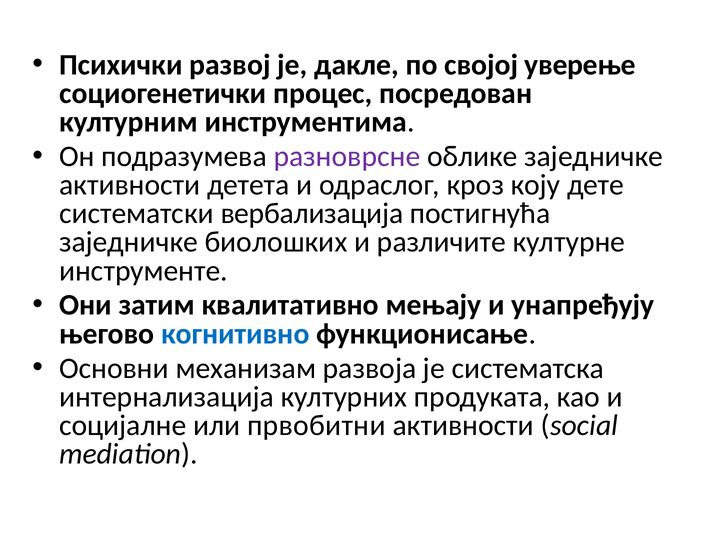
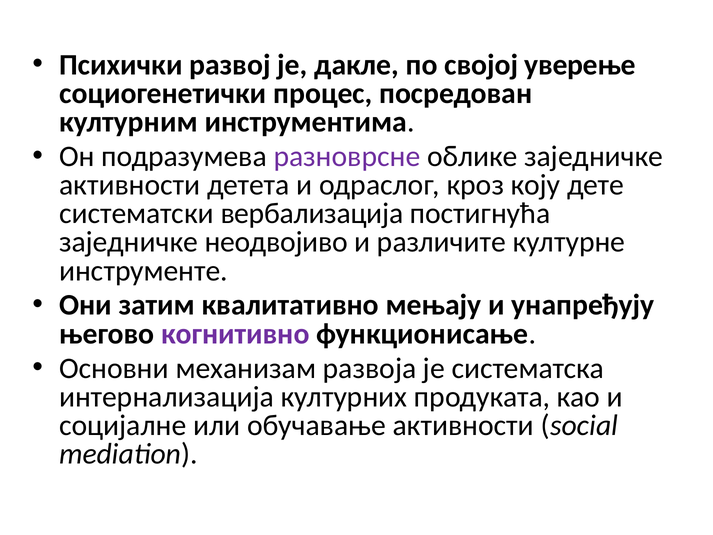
биолошких: биолошких -> неодвојиво
когнитивно colour: blue -> purple
првобитни: првобитни -> обучавање
